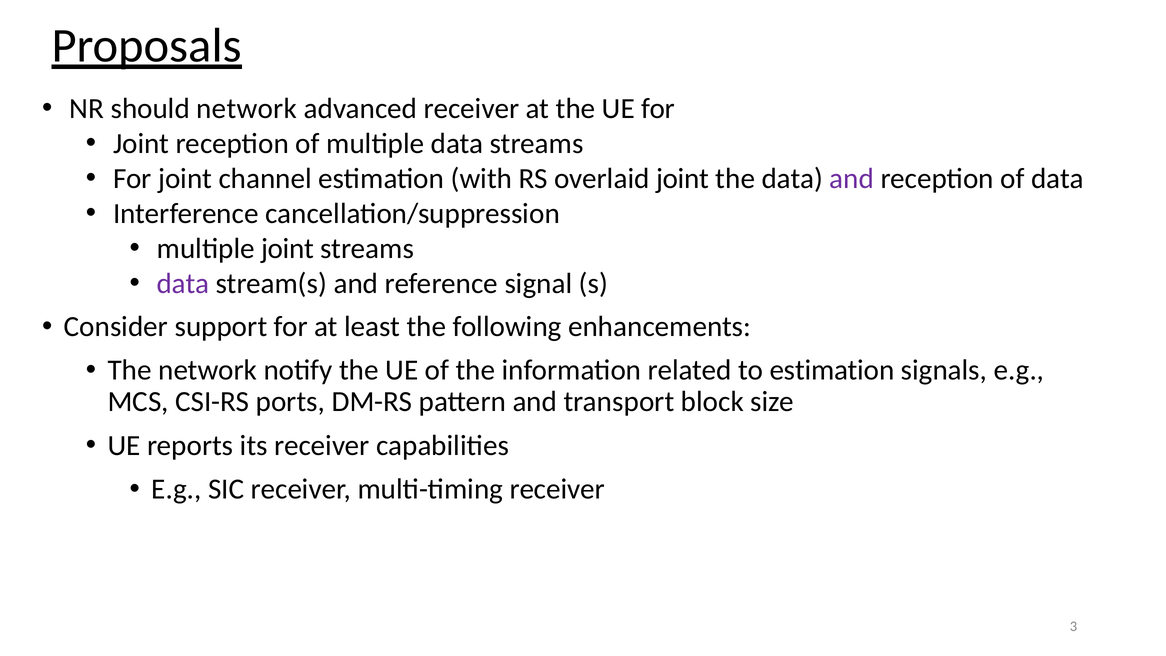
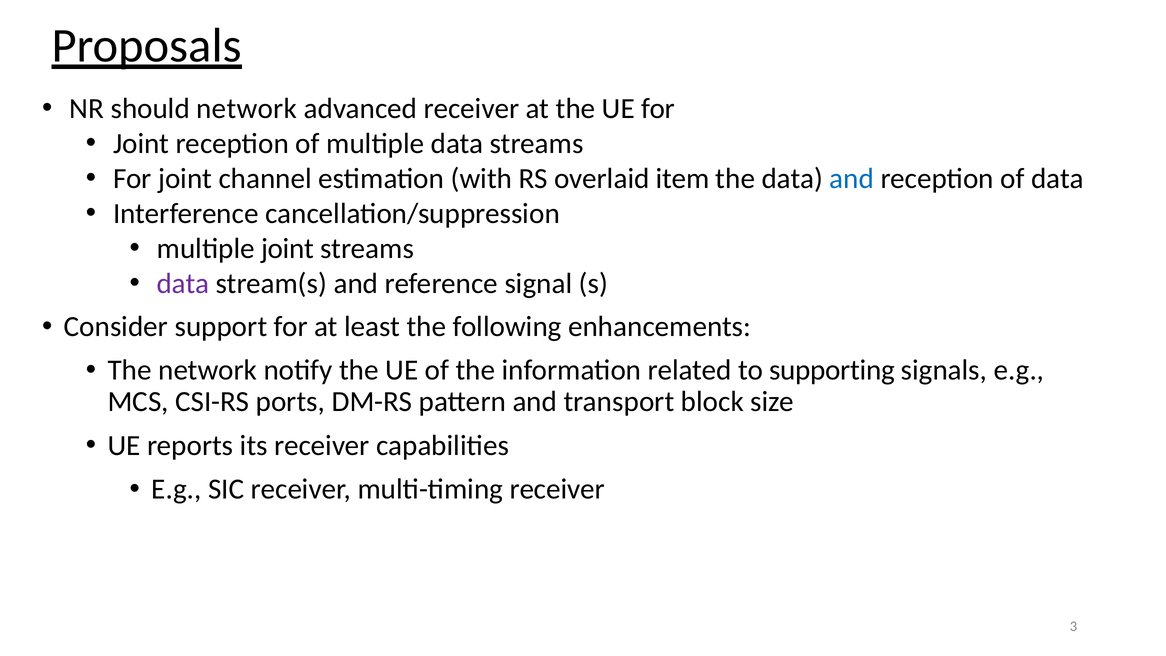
overlaid joint: joint -> item
and at (852, 179) colour: purple -> blue
to estimation: estimation -> supporting
